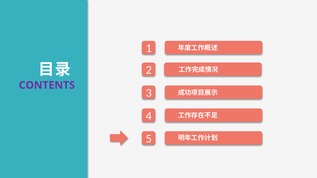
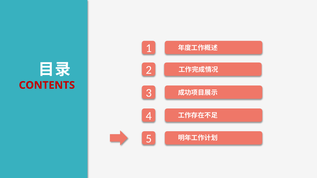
CONTENTS colour: purple -> red
